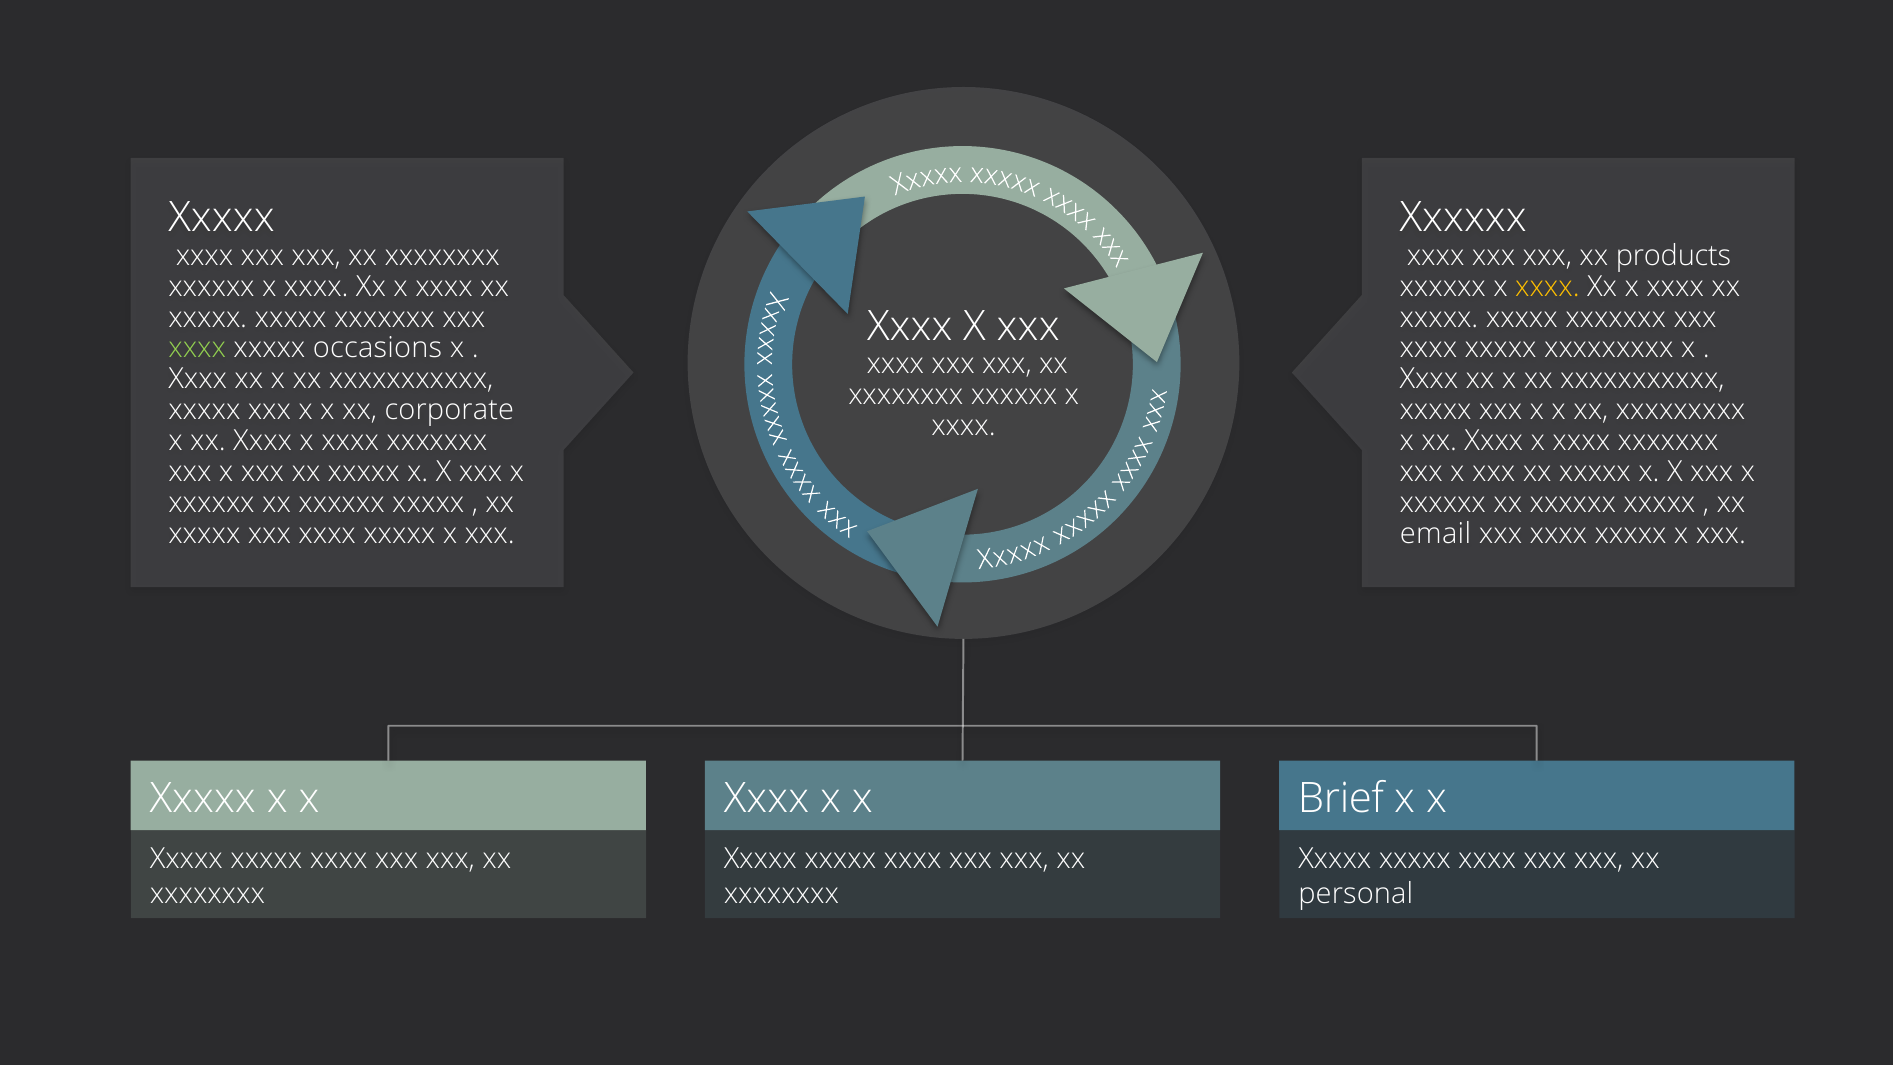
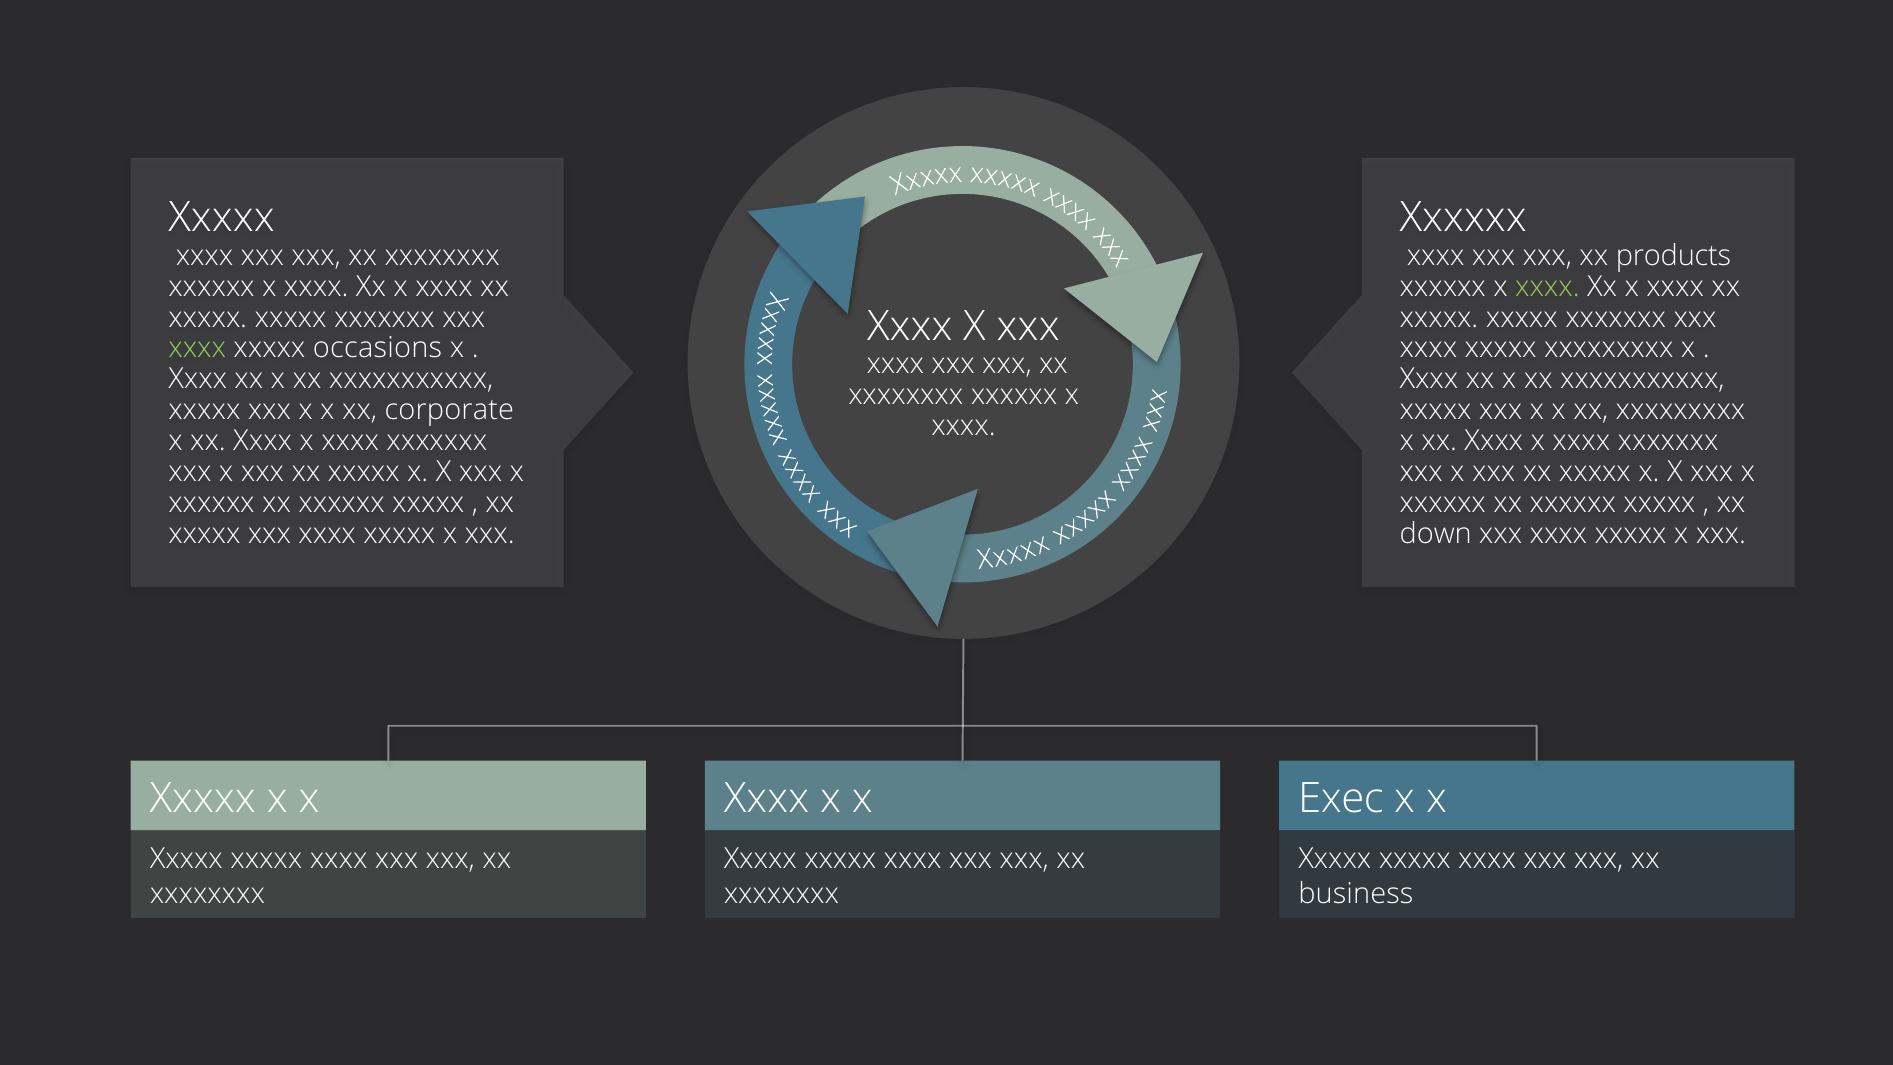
xxxx at (1547, 287) colour: yellow -> light green
email: email -> down
Brief: Brief -> Exec
personal: personal -> business
